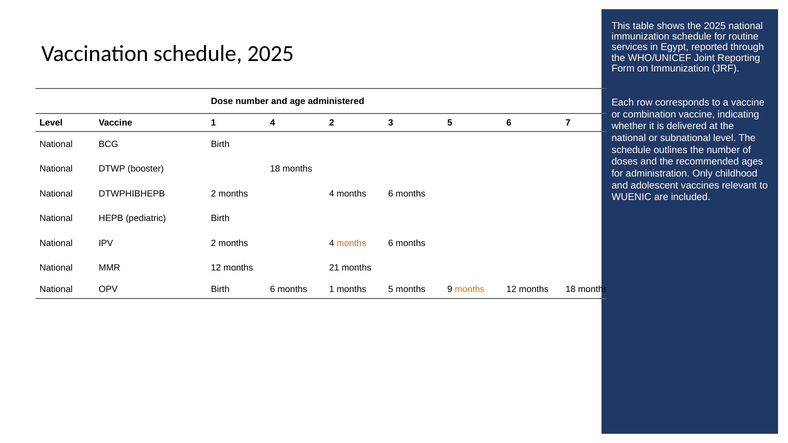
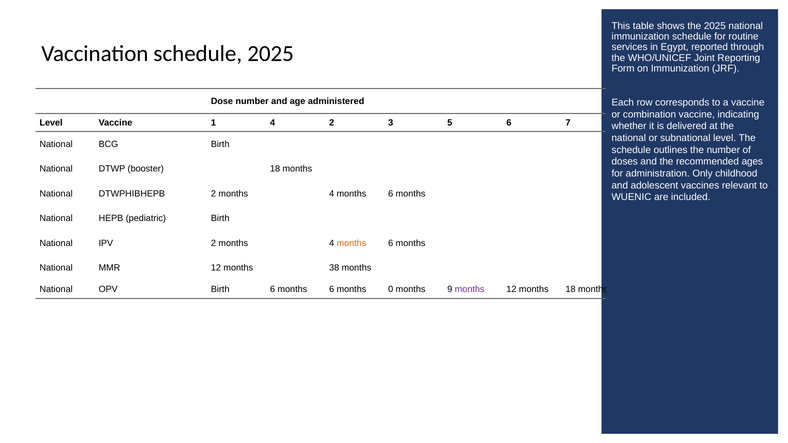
21: 21 -> 38
6 months 1: 1 -> 6
months 5: 5 -> 0
months at (470, 289) colour: orange -> purple
